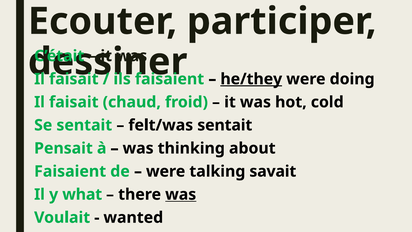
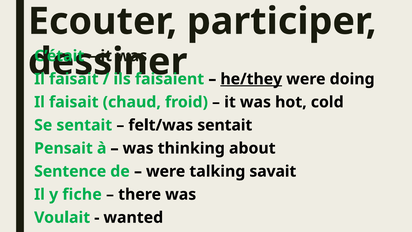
Faisaient at (70, 171): Faisaient -> Sentence
what: what -> fiche
was at (181, 194) underline: present -> none
